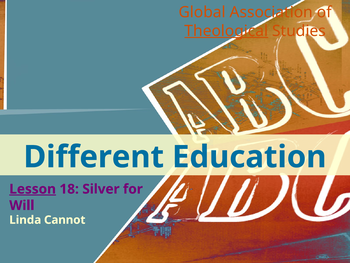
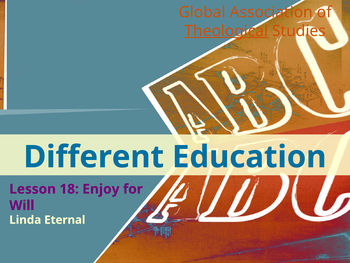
Lesson underline: present -> none
Silver: Silver -> Enjoy
Cannot: Cannot -> Eternal
